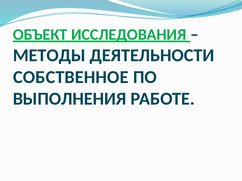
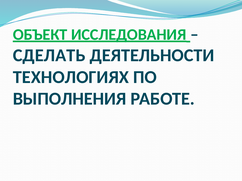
МЕТОДЫ: МЕТОДЫ -> СДЕЛАТЬ
СОБСТВЕННОЕ: СОБСТВЕННОЕ -> ТЕХНОЛОГИЯХ
